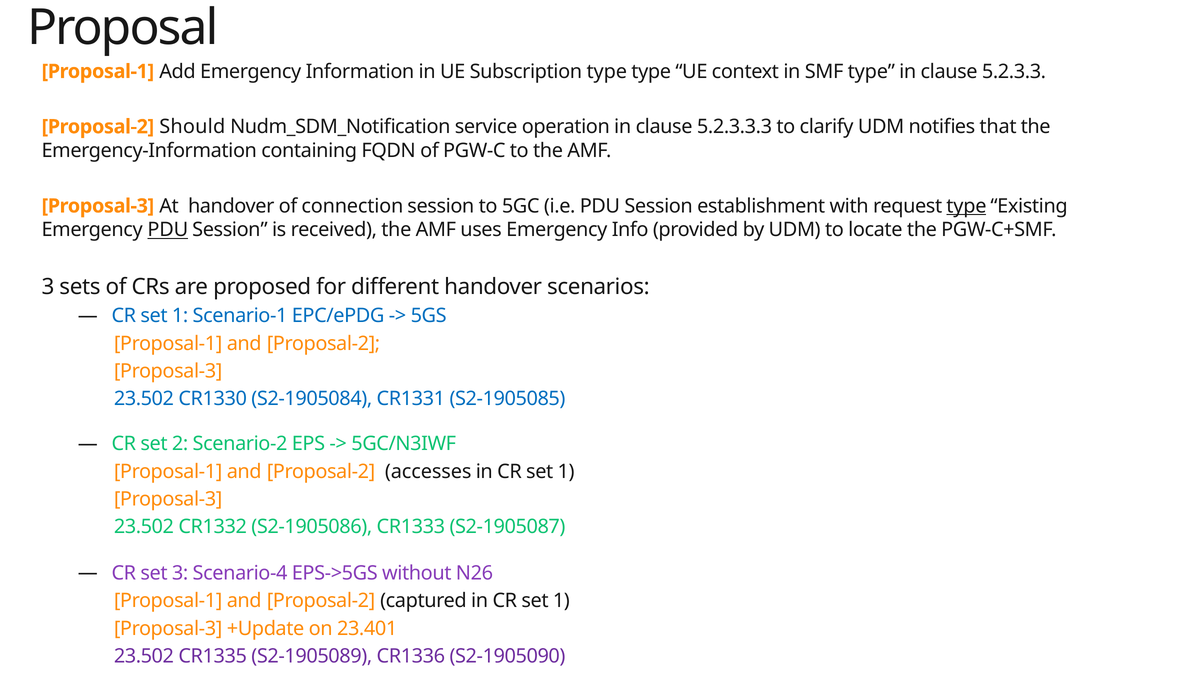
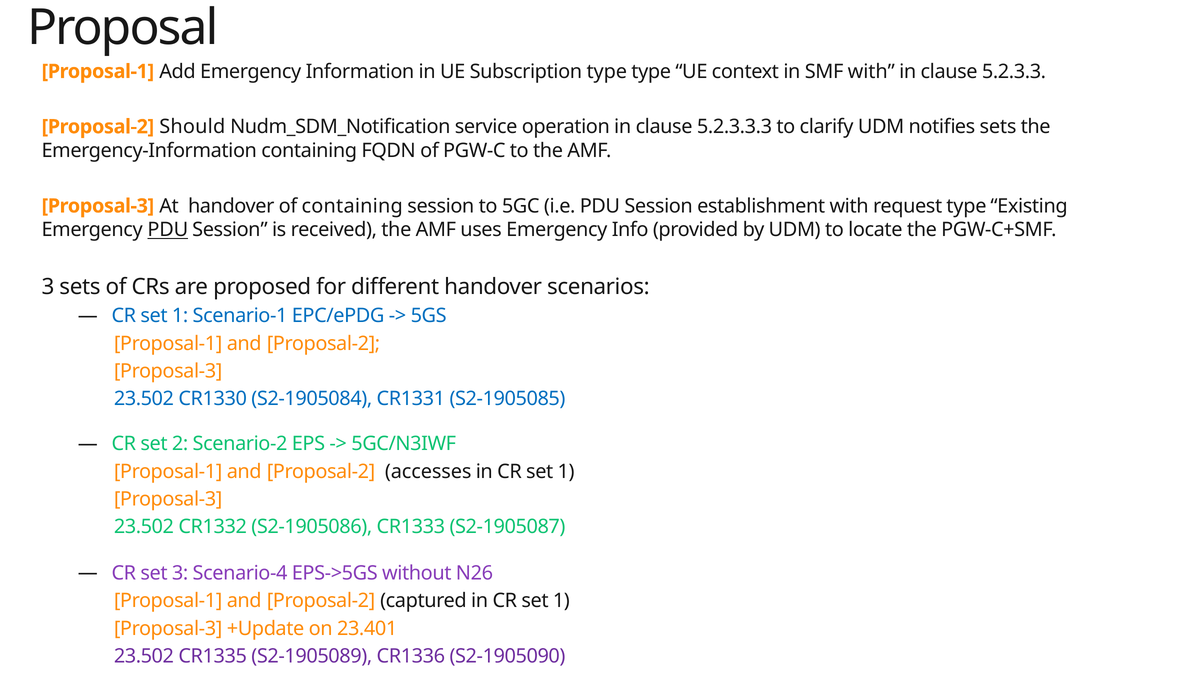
SMF type: type -> with
notifies that: that -> sets
of connection: connection -> containing
type at (966, 206) underline: present -> none
